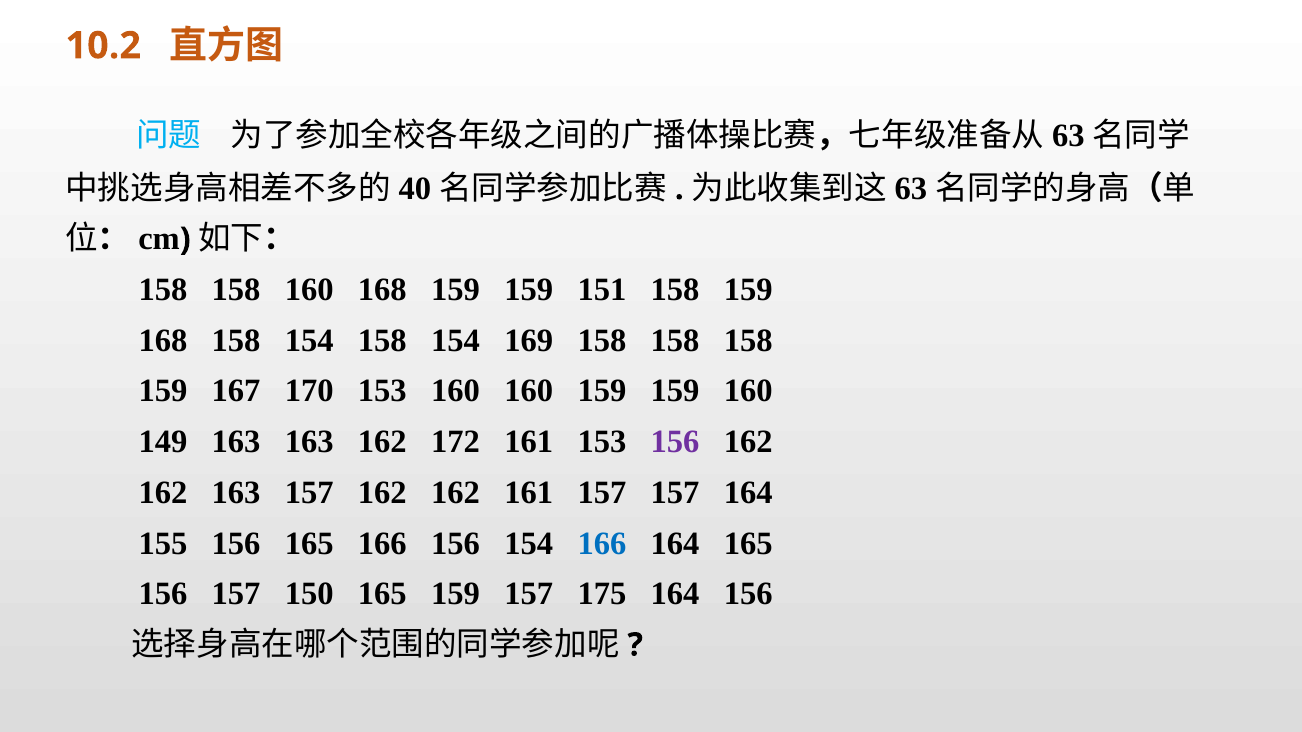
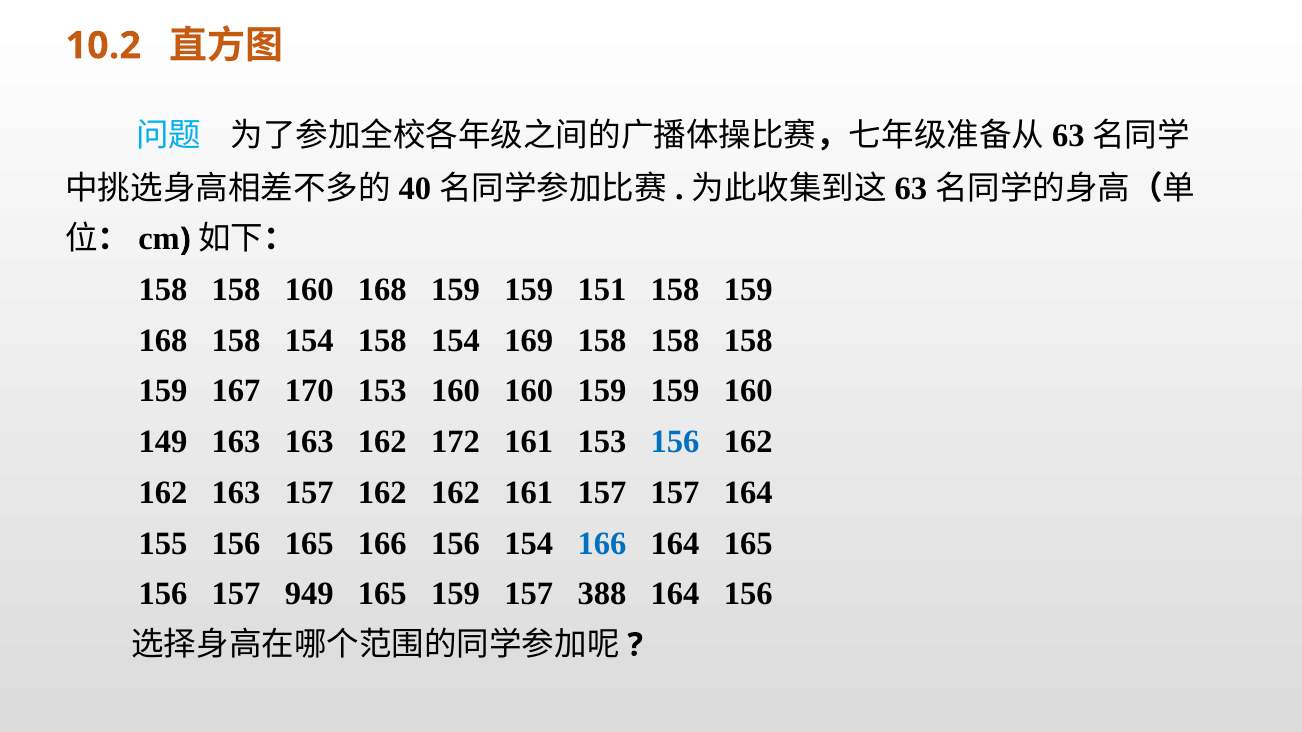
156 at (675, 442) colour: purple -> blue
150: 150 -> 949
175: 175 -> 388
